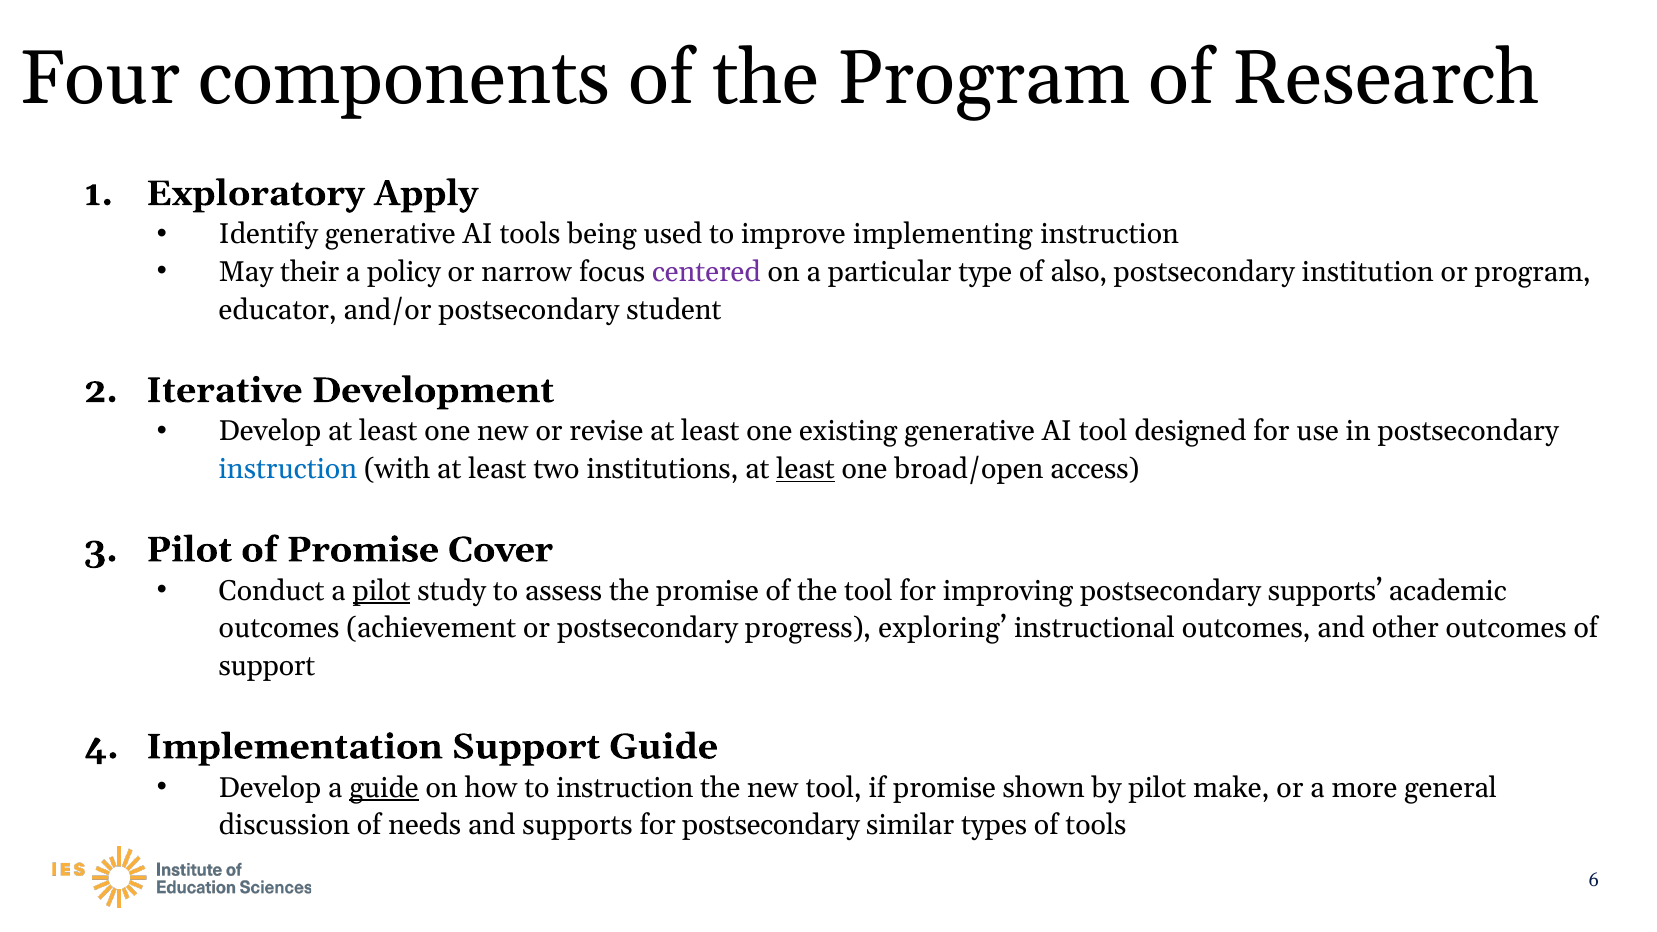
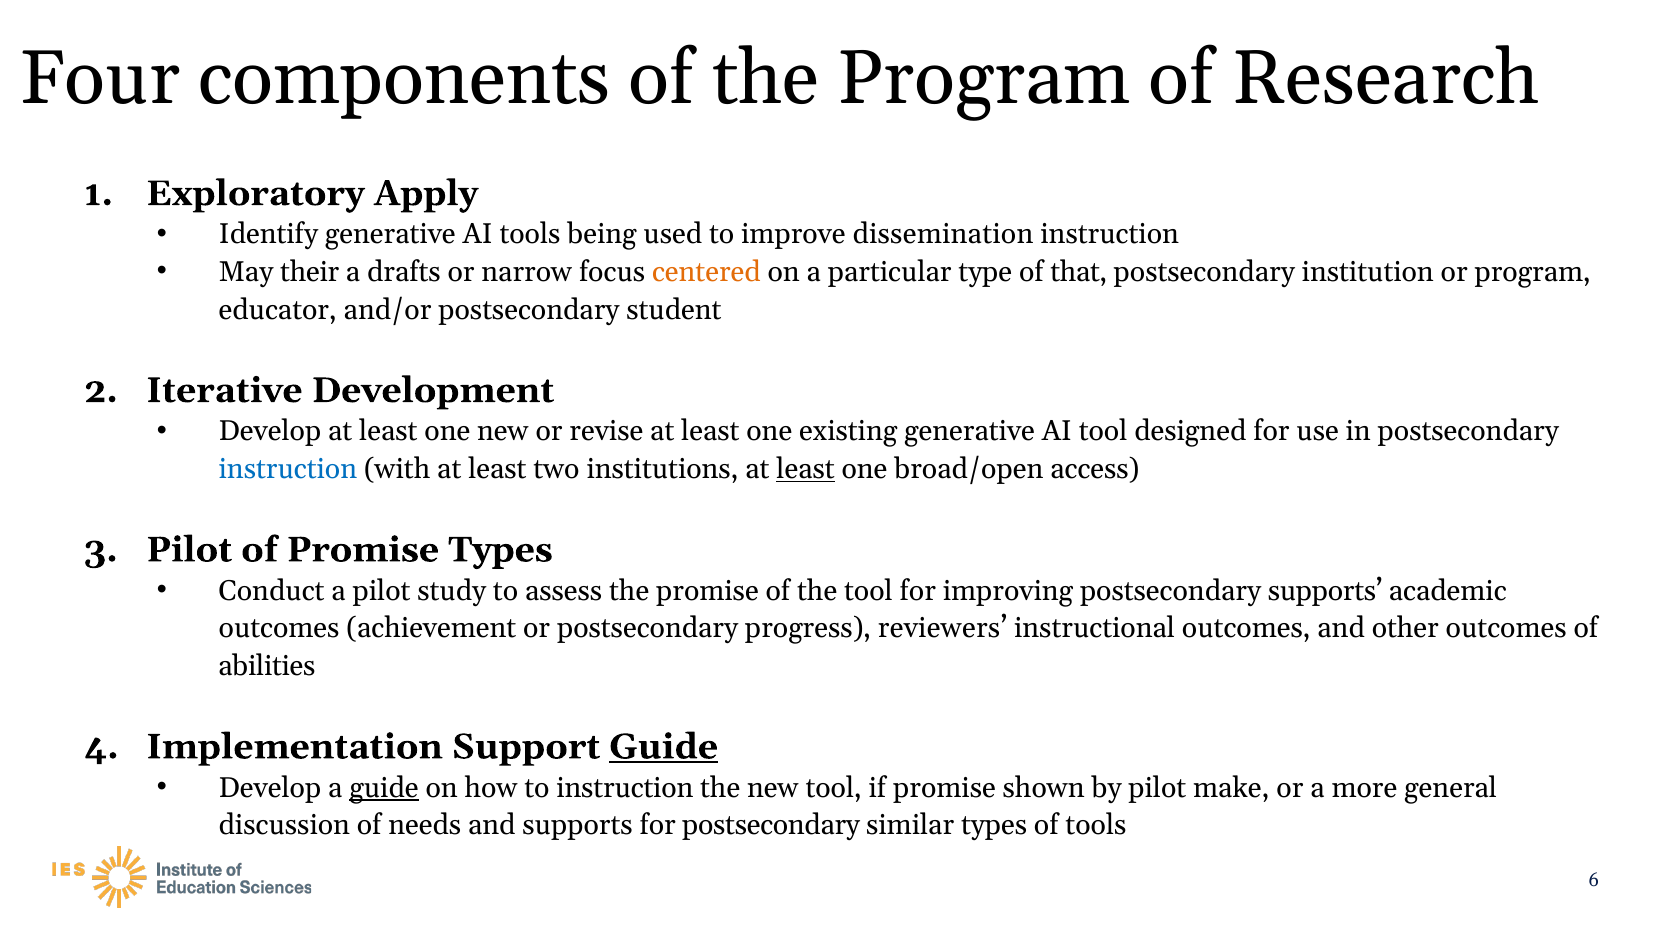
implementing: implementing -> dissemination
policy: policy -> drafts
centered colour: purple -> orange
also: also -> that
Promise Cover: Cover -> Types
pilot at (382, 591) underline: present -> none
exploring: exploring -> reviewers
support at (267, 666): support -> abilities
Guide at (664, 747) underline: none -> present
